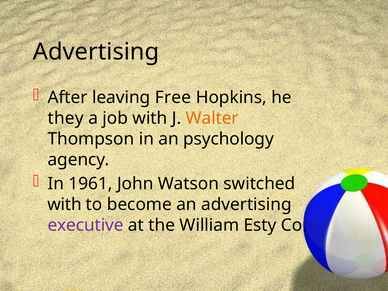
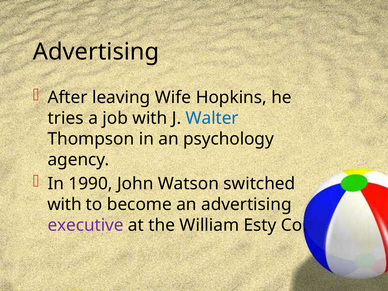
Free: Free -> Wife
they: they -> tries
Walter colour: orange -> blue
1961: 1961 -> 1990
